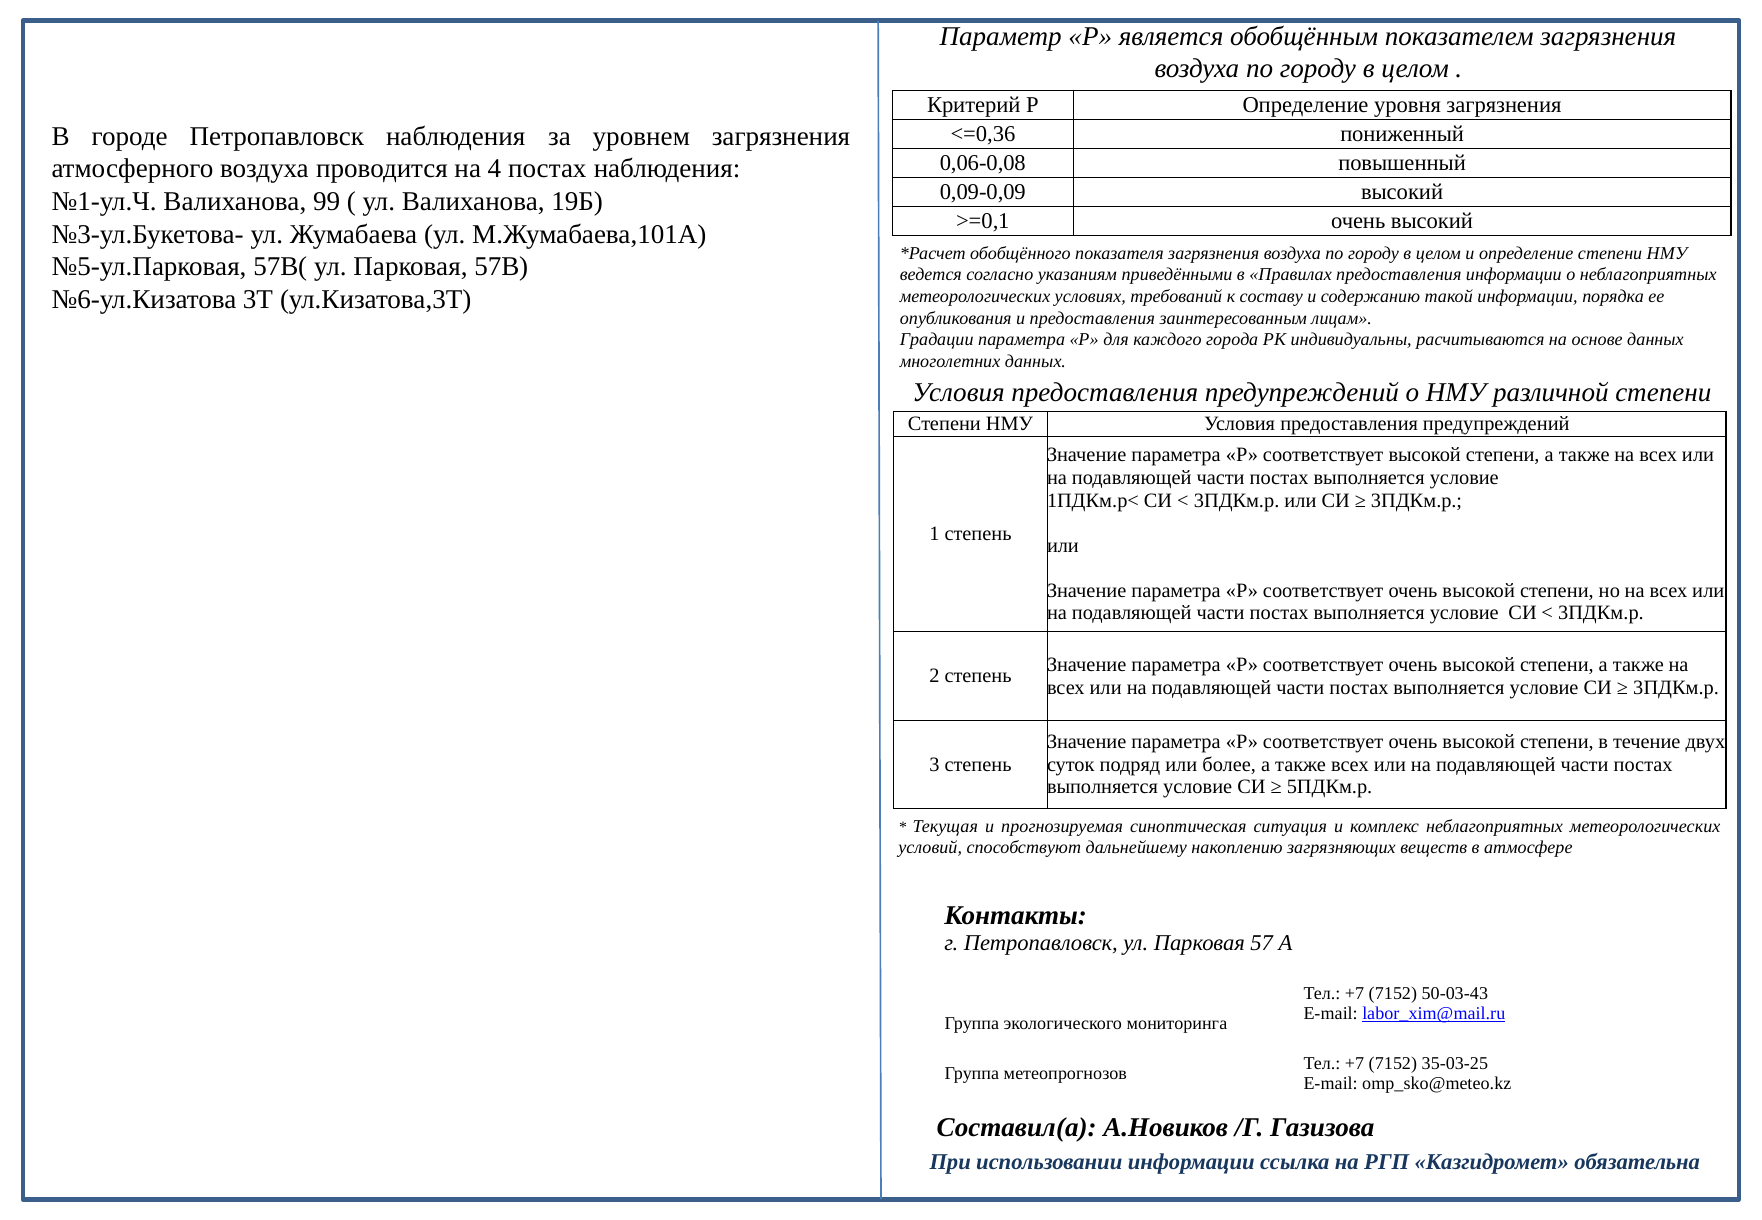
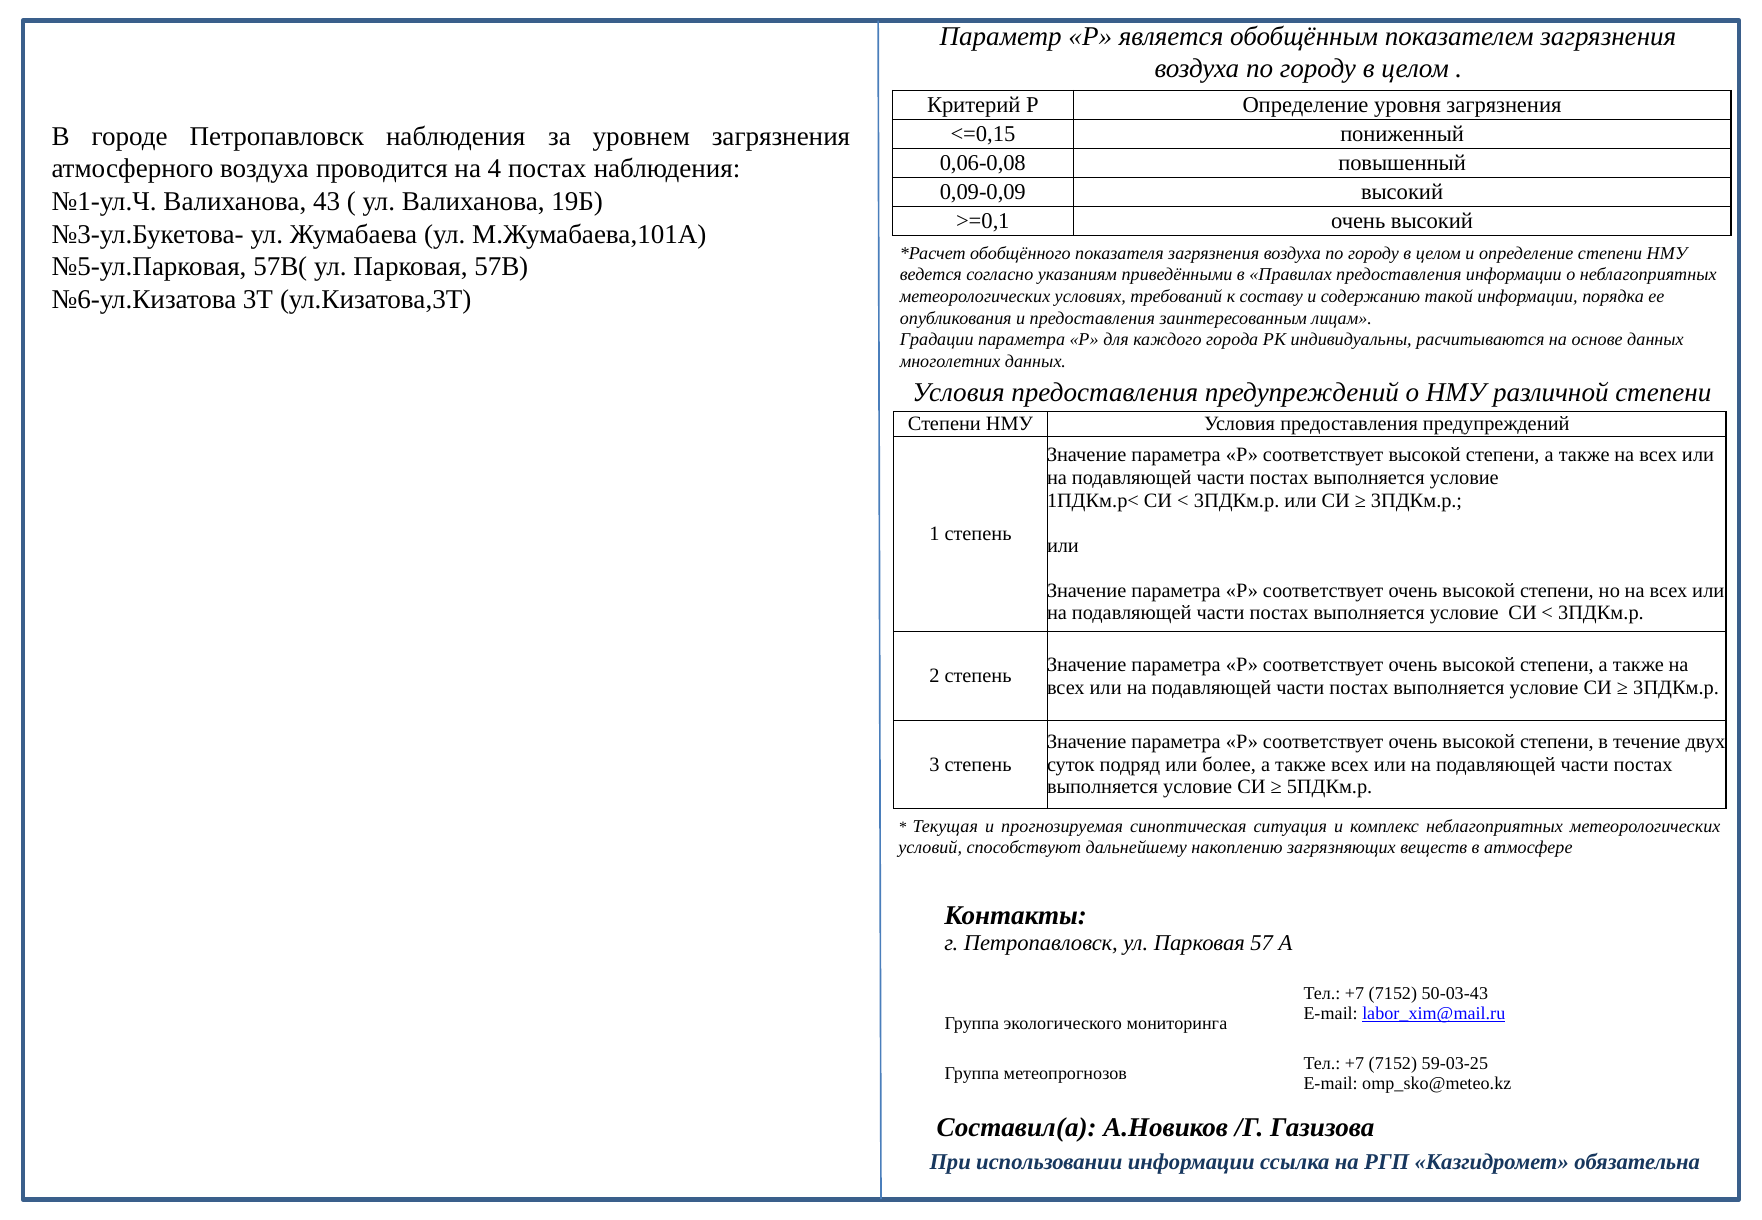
<=0,36: <=0,36 -> <=0,15
99: 99 -> 43
35-03-25: 35-03-25 -> 59-03-25
